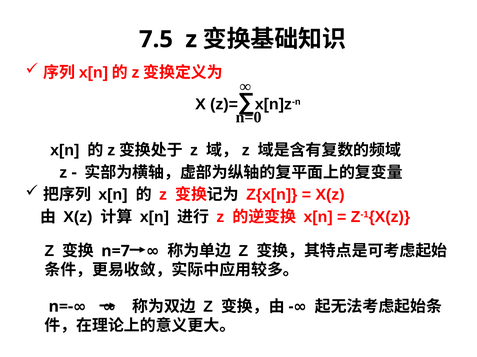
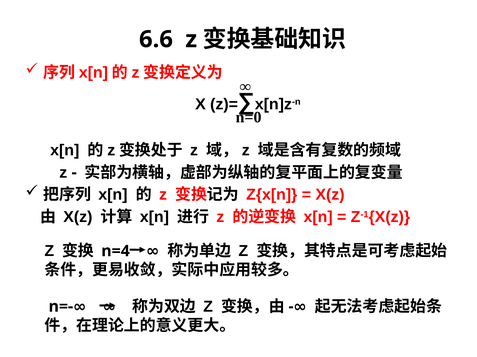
7.5: 7.5 -> 6.6
n=7: n=7 -> n=4
